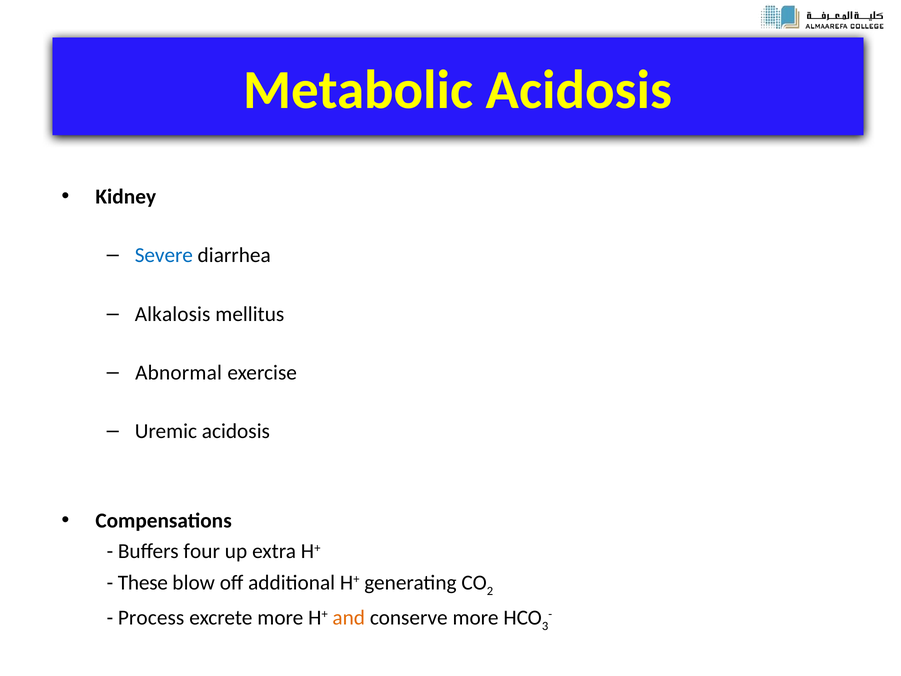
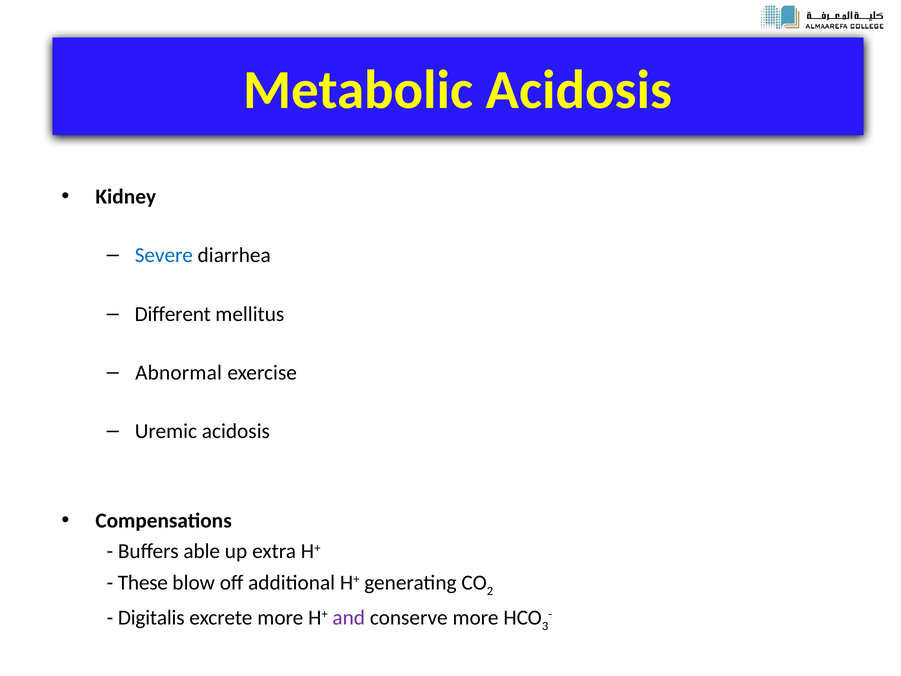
Alkalosis: Alkalosis -> Different
four: four -> able
Process: Process -> Digitalis
and colour: orange -> purple
